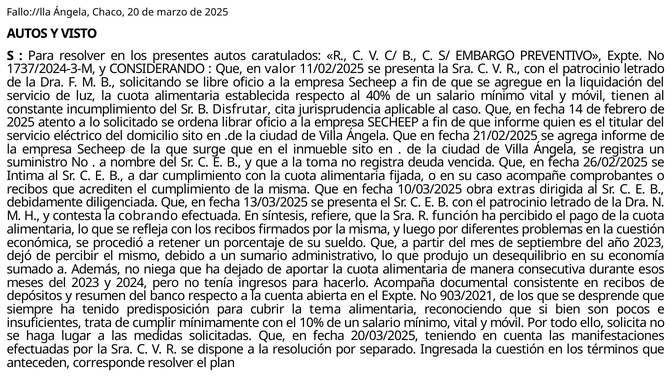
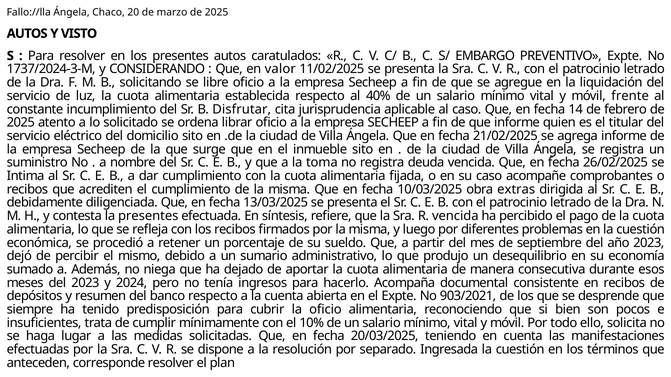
tienen: tienen -> frente
la cobrando: cobrando -> presentes
R función: función -> vencida
la tema: tema -> oficio
